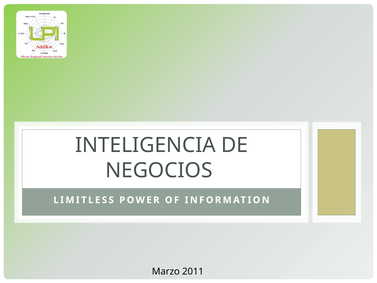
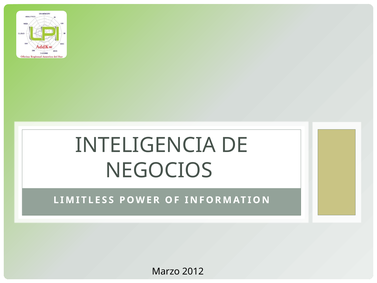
2011: 2011 -> 2012
